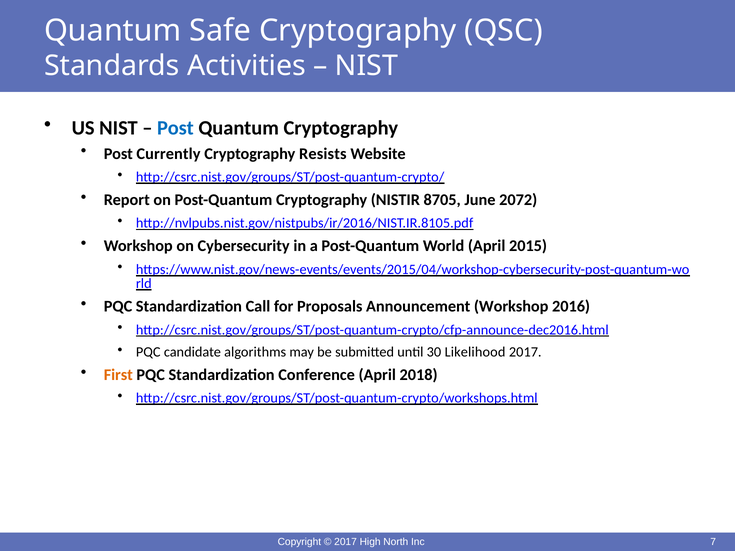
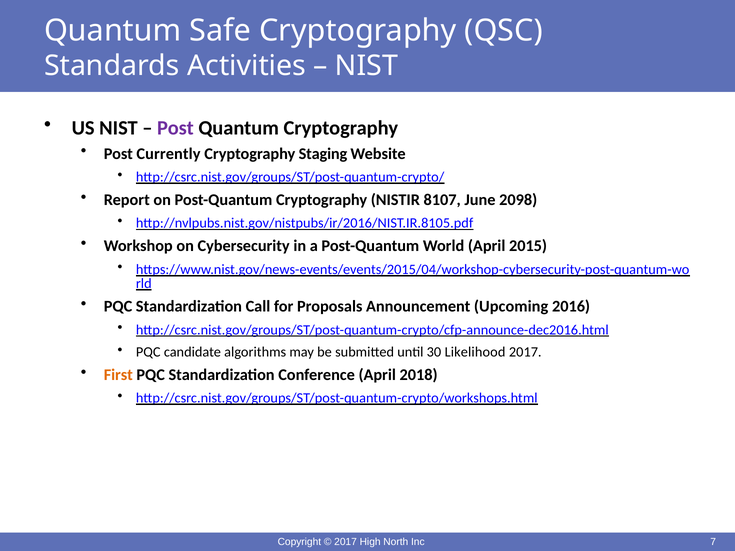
Post at (175, 128) colour: blue -> purple
Resists: Resists -> Staging
8705: 8705 -> 8107
2072: 2072 -> 2098
Announcement Workshop: Workshop -> Upcoming
